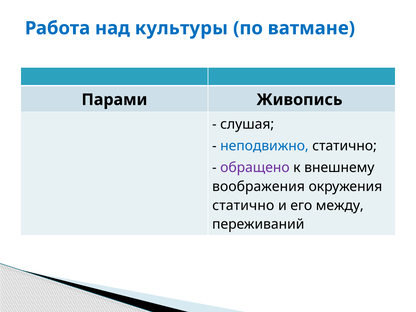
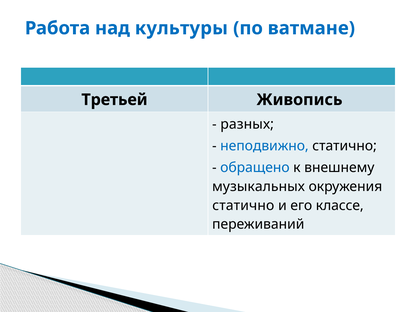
Парами: Парами -> Третьей
слушая: слушая -> разных
обращено colour: purple -> blue
воображения: воображения -> музыкальных
между: между -> классе
